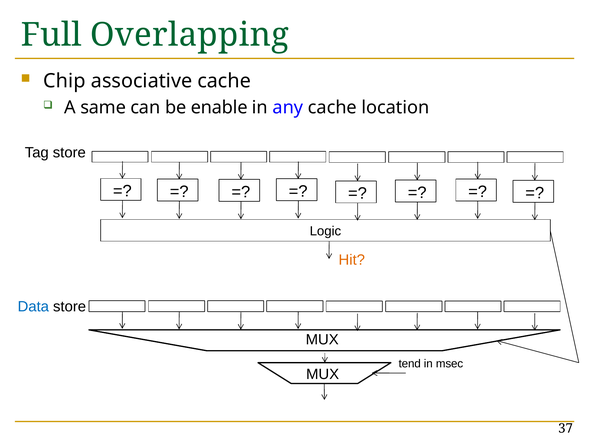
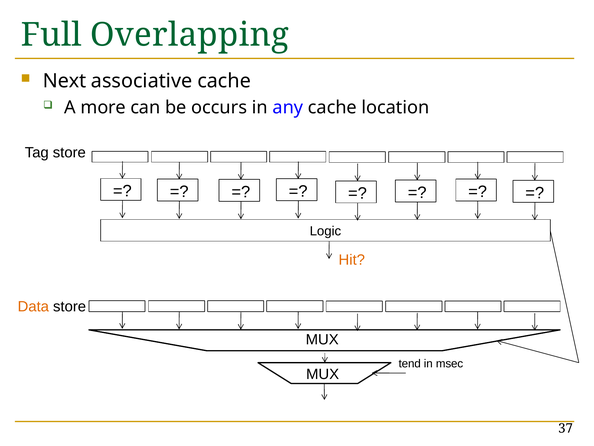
Chip: Chip -> Next
same: same -> more
enable: enable -> occurs
Data colour: blue -> orange
